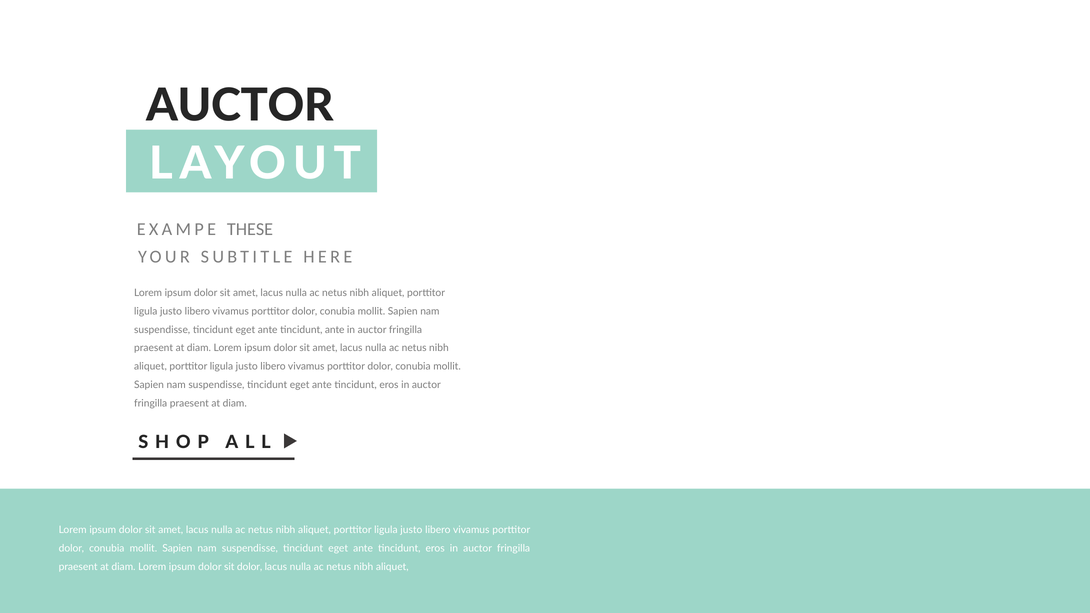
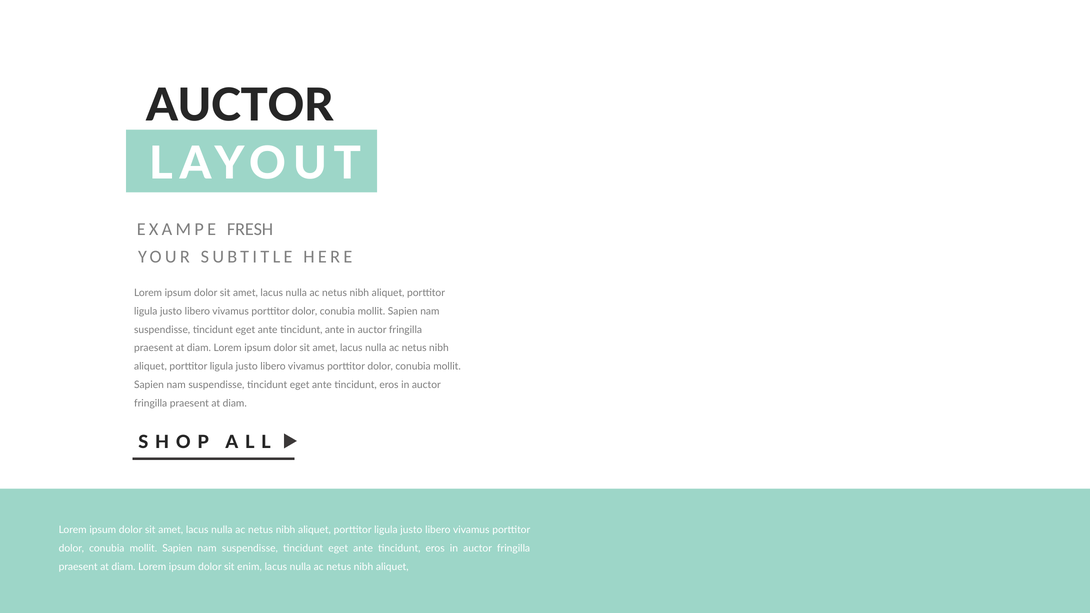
THESE: THESE -> FRESH
sit dolor: dolor -> enim
